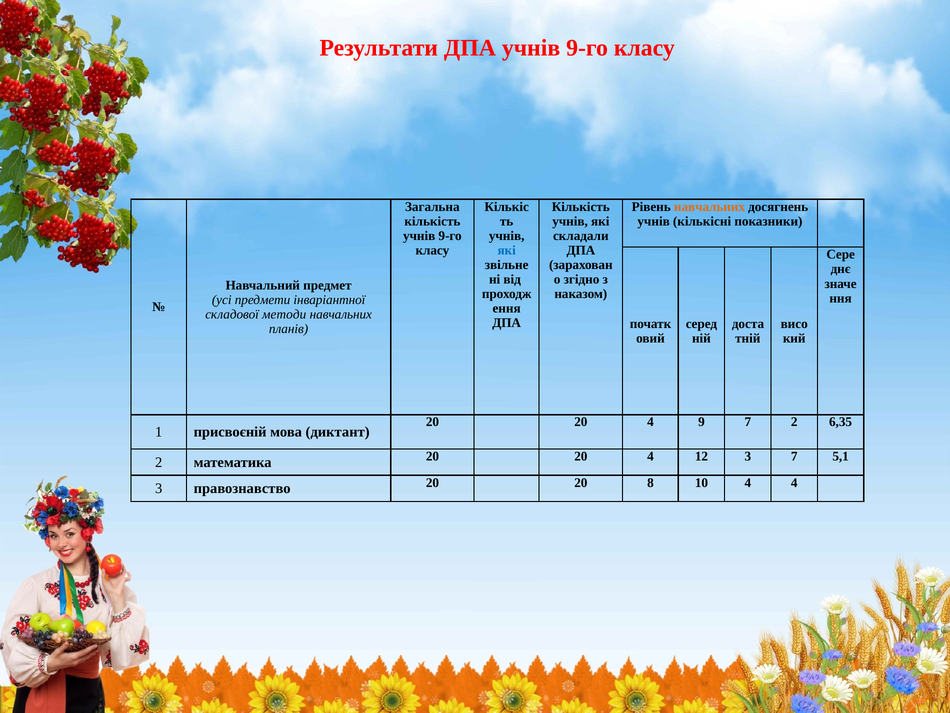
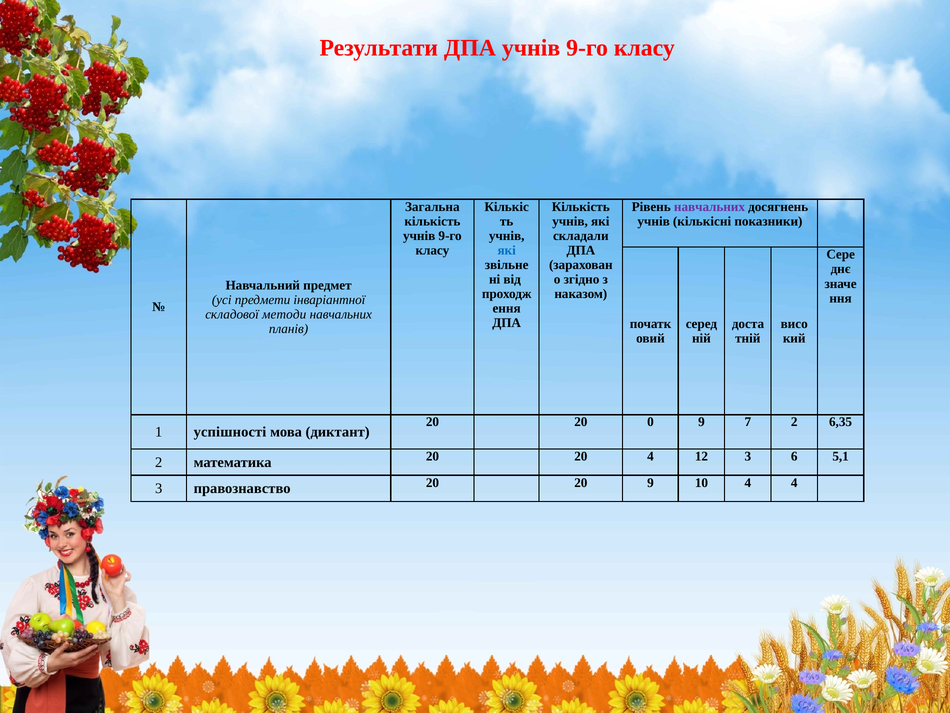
навчальних at (709, 207) colour: orange -> purple
4 at (650, 422): 4 -> 0
присвоєній: присвоєній -> успішності
3 7: 7 -> 6
20 8: 8 -> 9
